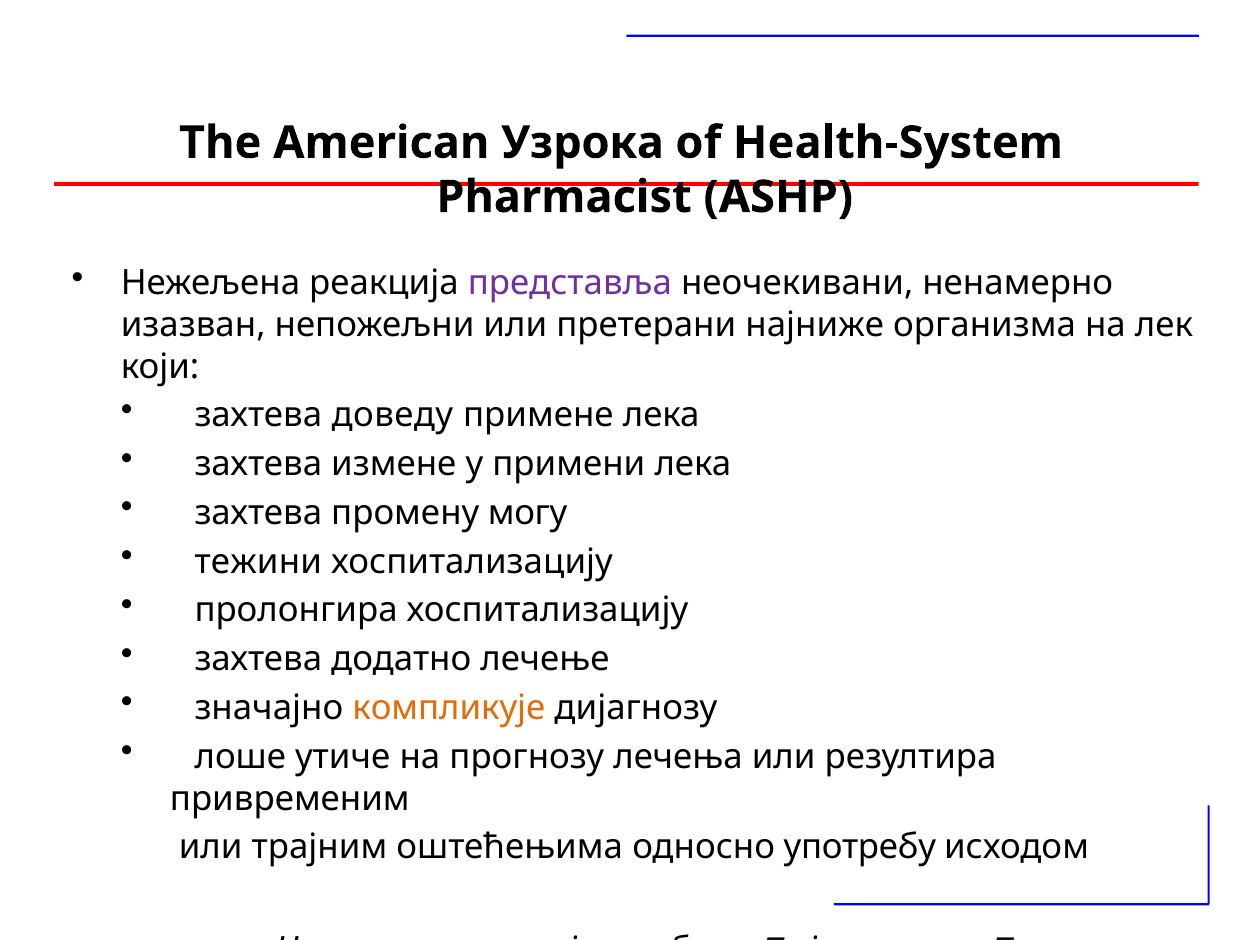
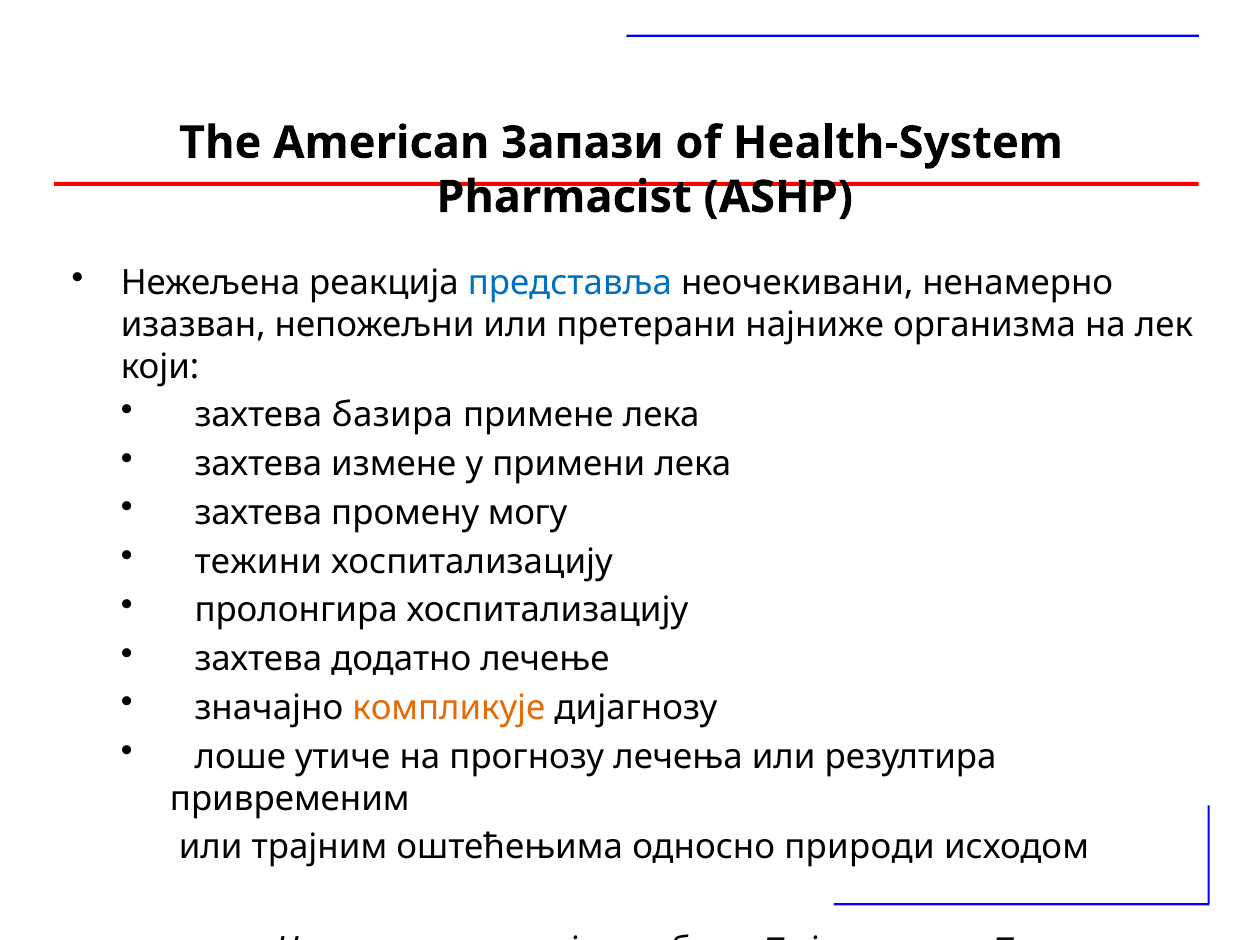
Узрока: Узрока -> Запази
представља colour: purple -> blue
доведу: доведу -> базира
употребу: употребу -> природи
